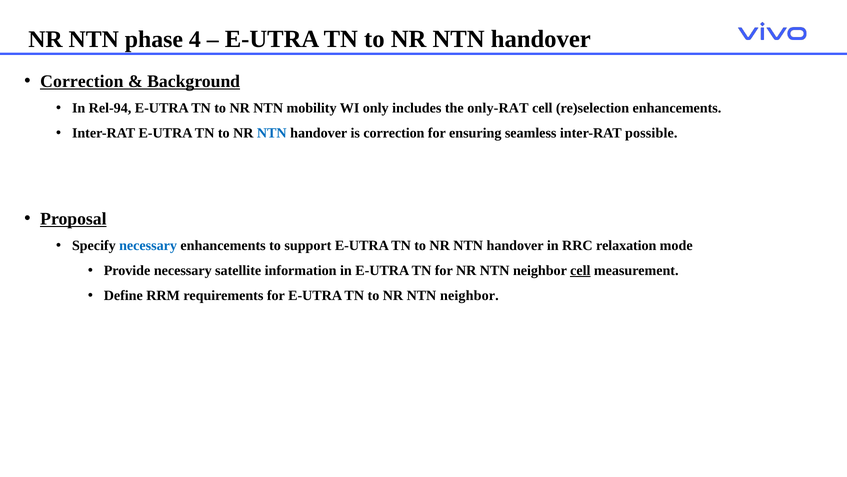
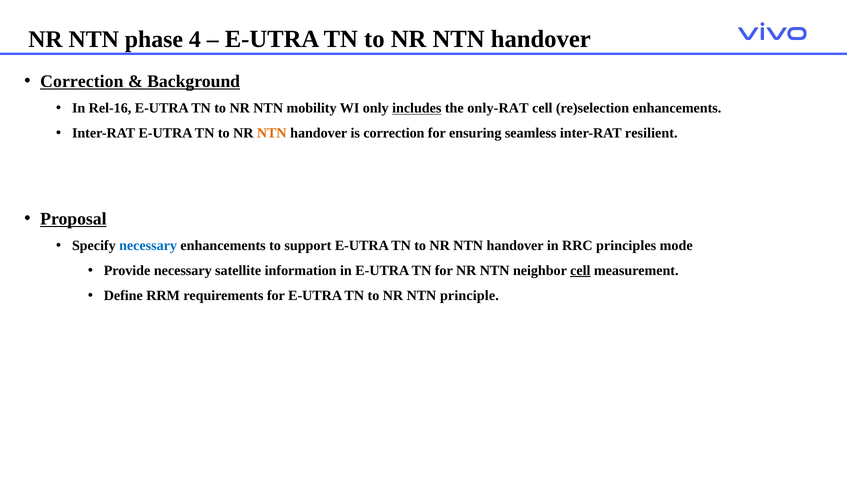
Rel-94: Rel-94 -> Rel-16
includes underline: none -> present
NTN at (272, 133) colour: blue -> orange
possible: possible -> resilient
relaxation: relaxation -> principles
to NR NTN neighbor: neighbor -> principle
